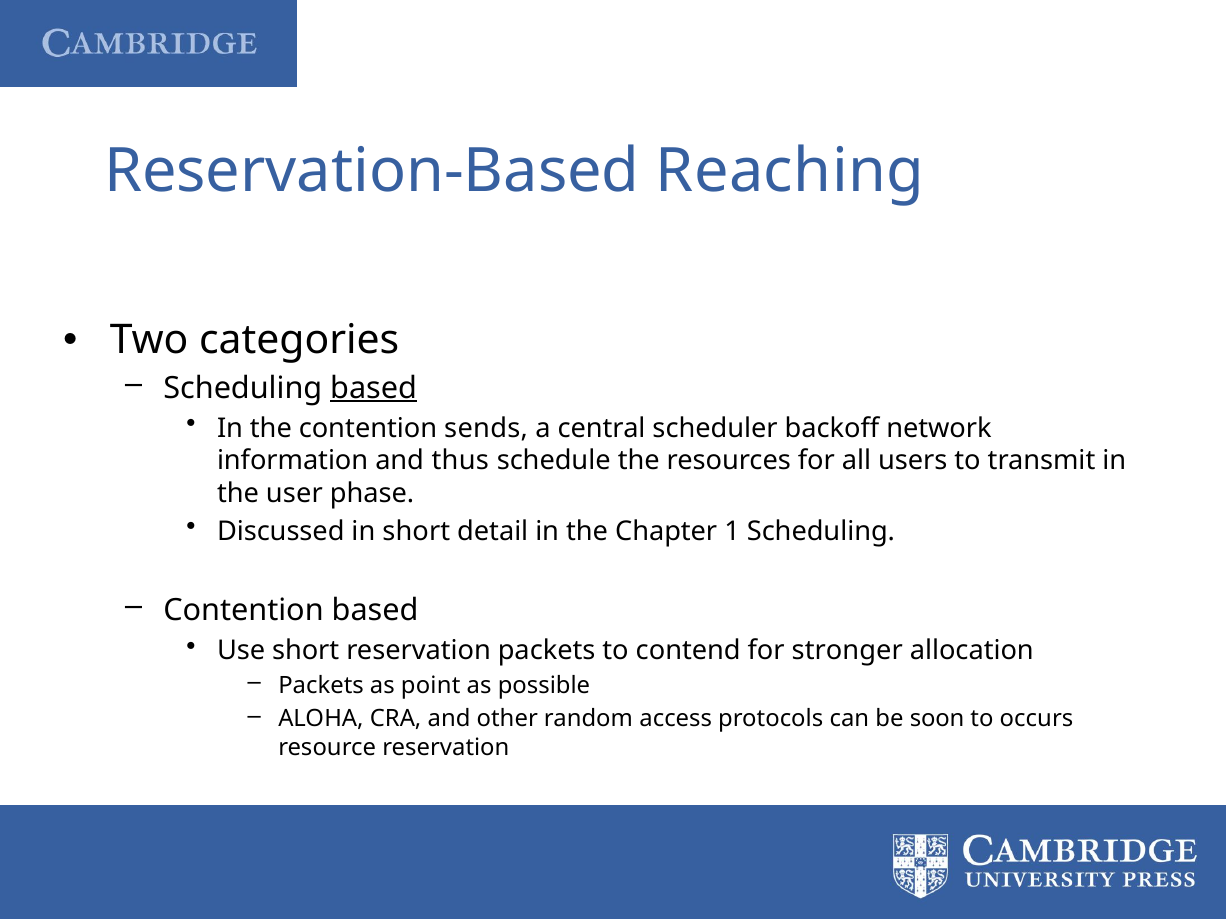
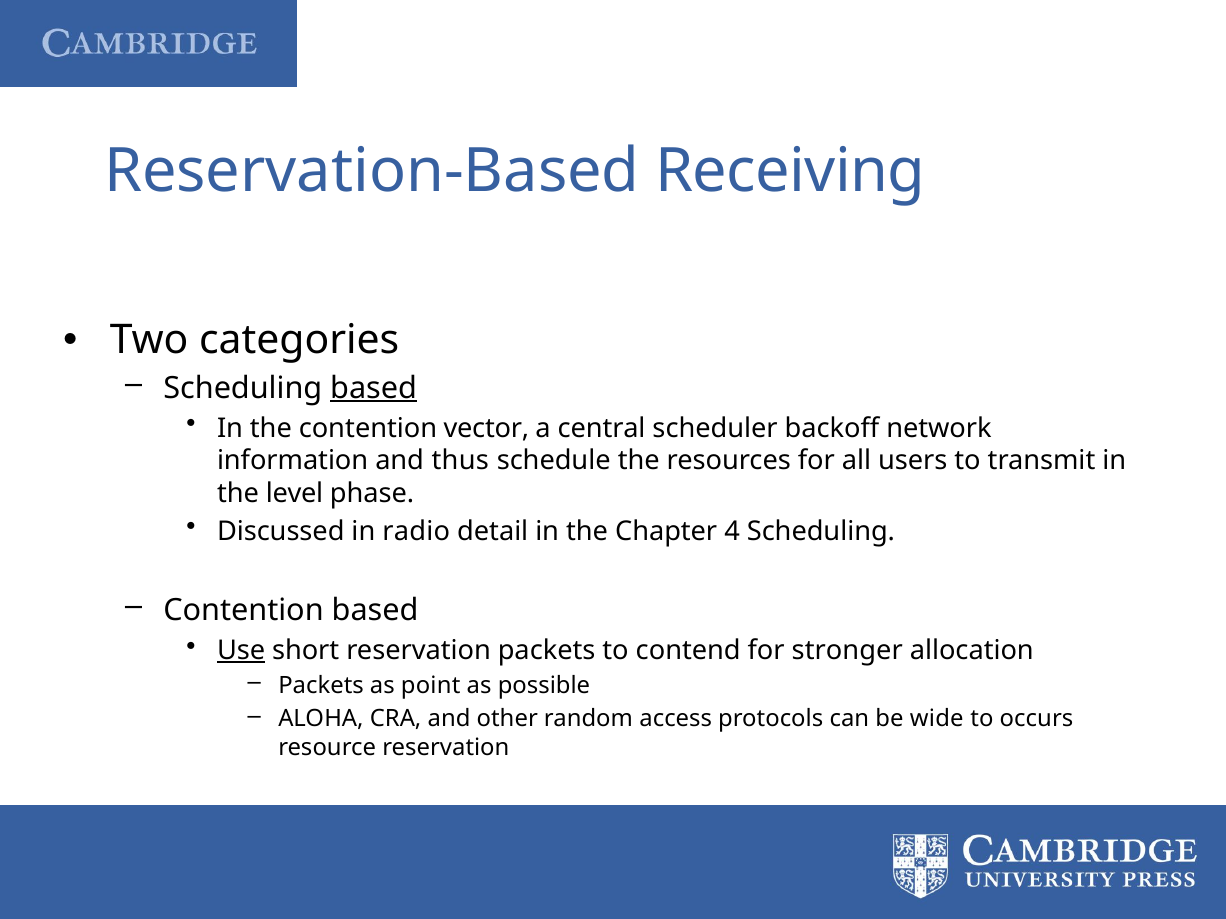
Reaching: Reaching -> Receiving
sends: sends -> vector
user: user -> level
in short: short -> radio
1: 1 -> 4
Use underline: none -> present
soon: soon -> wide
